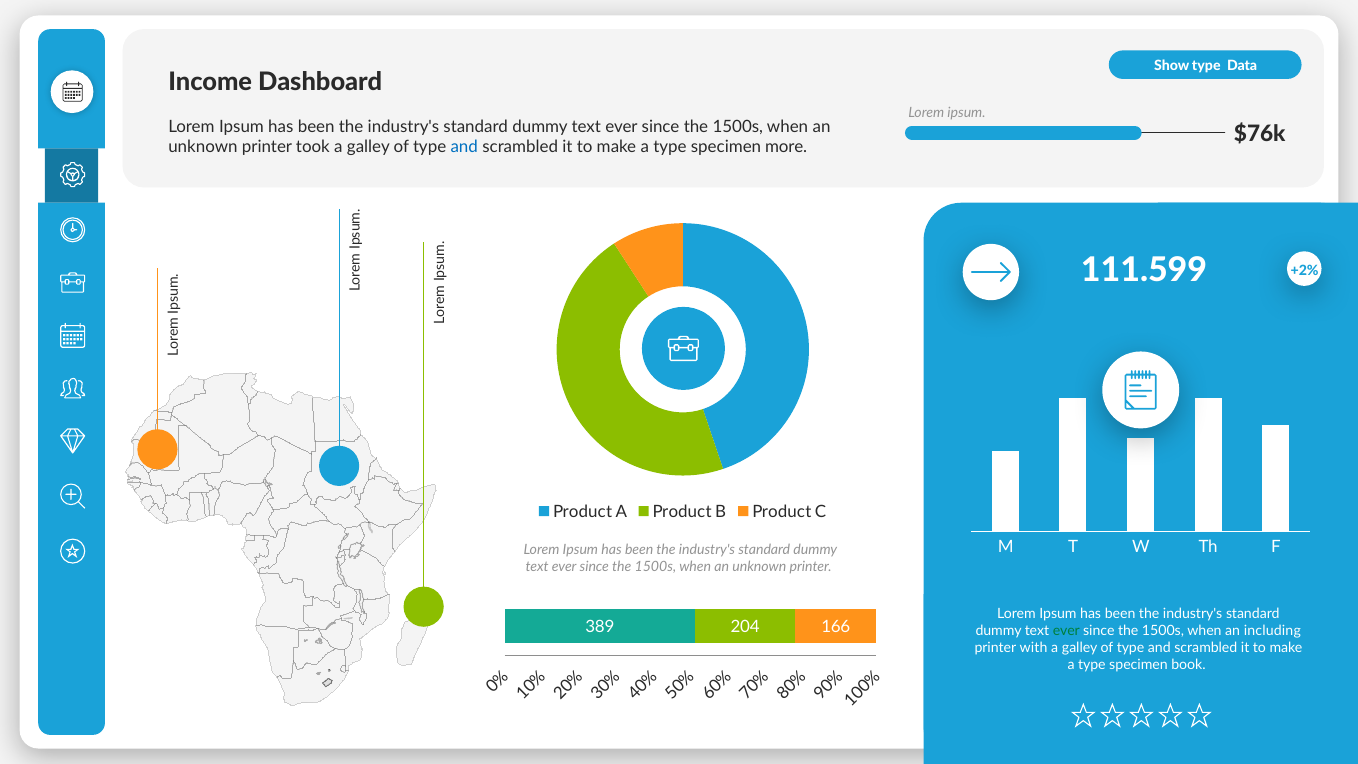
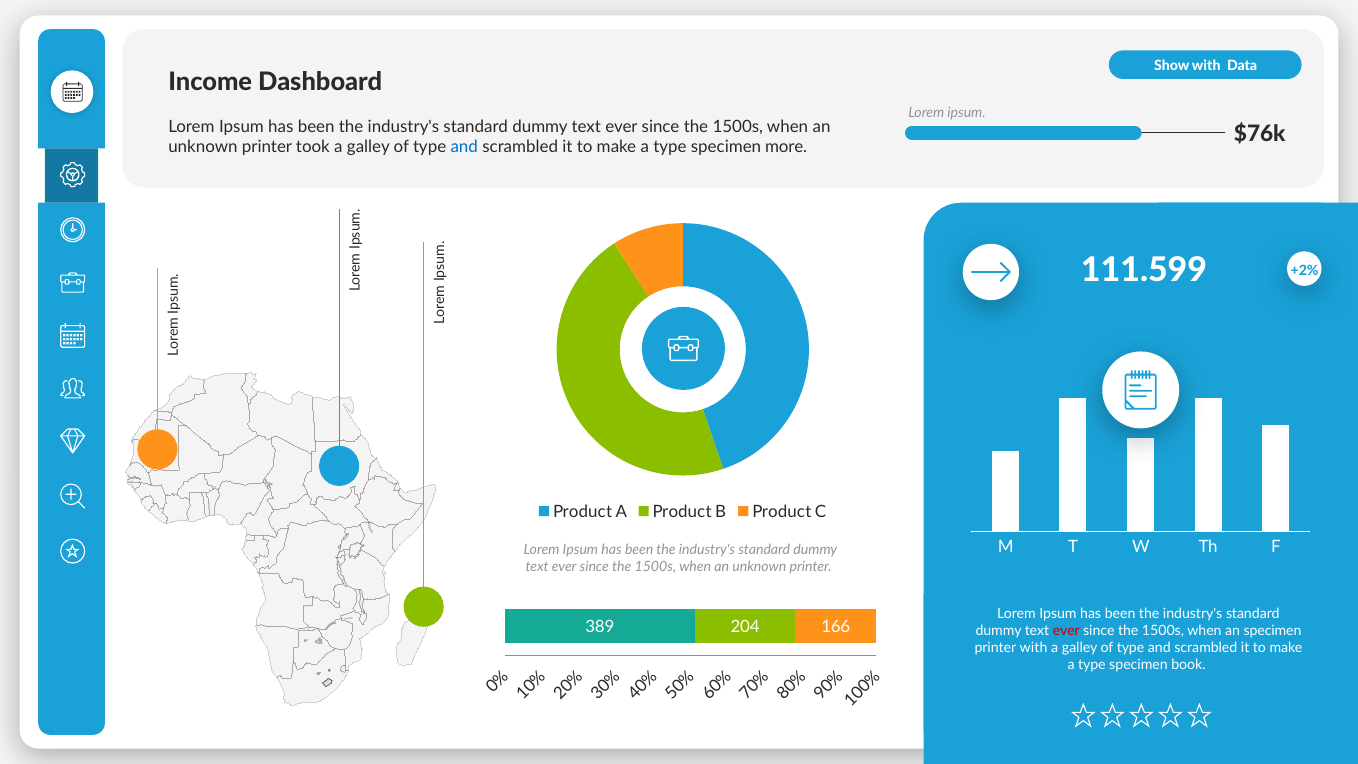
Show type: type -> with
ever at (1066, 631) colour: green -> red
an including: including -> specimen
